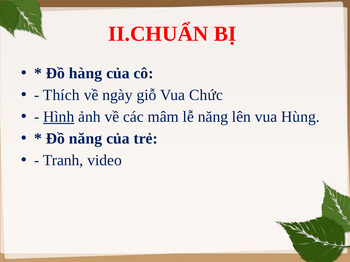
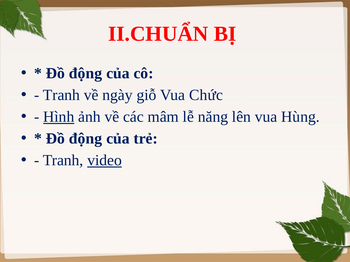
hàng at (85, 73): hàng -> động
Thích at (61, 95): Thích -> Tranh
năng at (85, 139): năng -> động
video underline: none -> present
